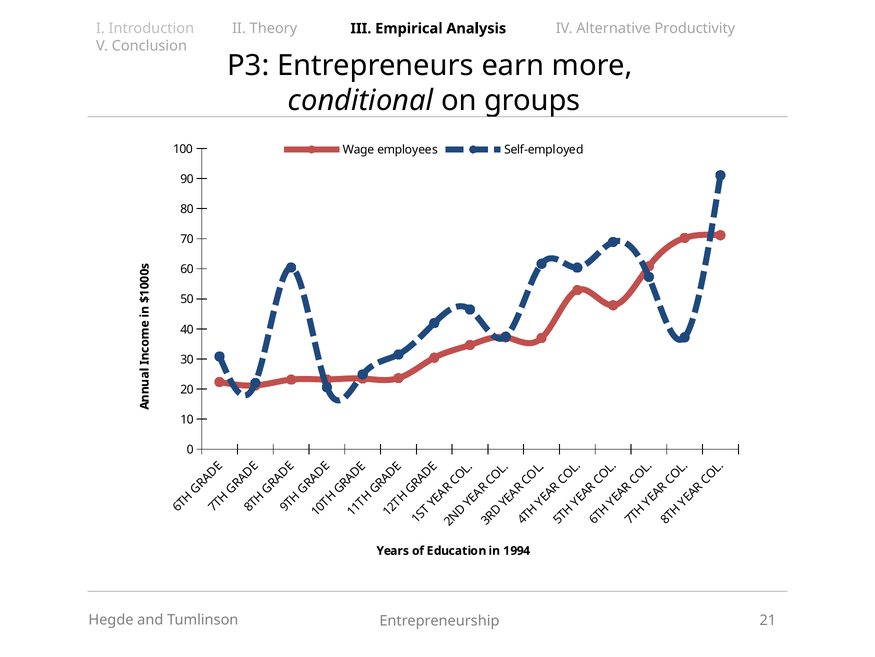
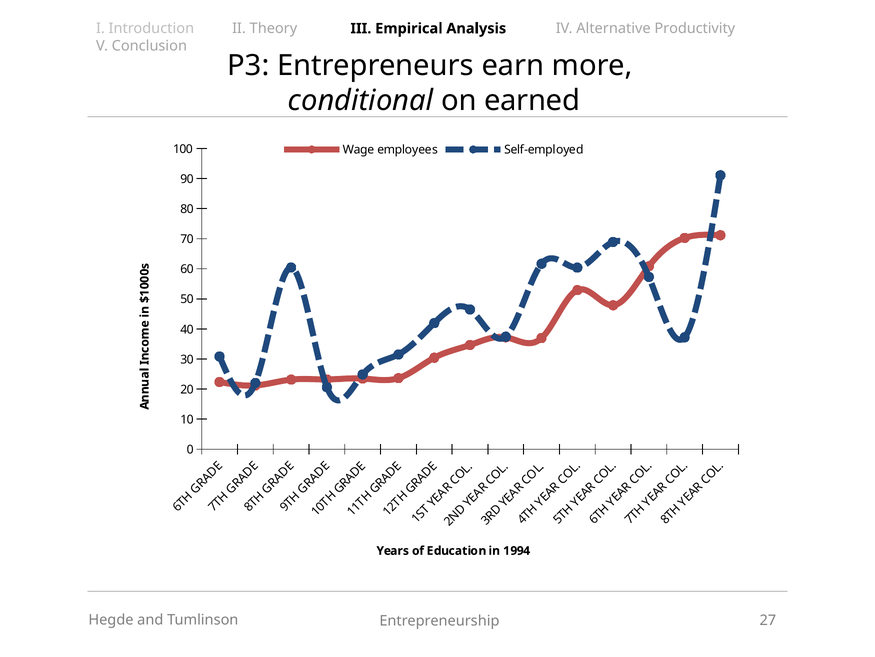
groups: groups -> earned
21: 21 -> 27
